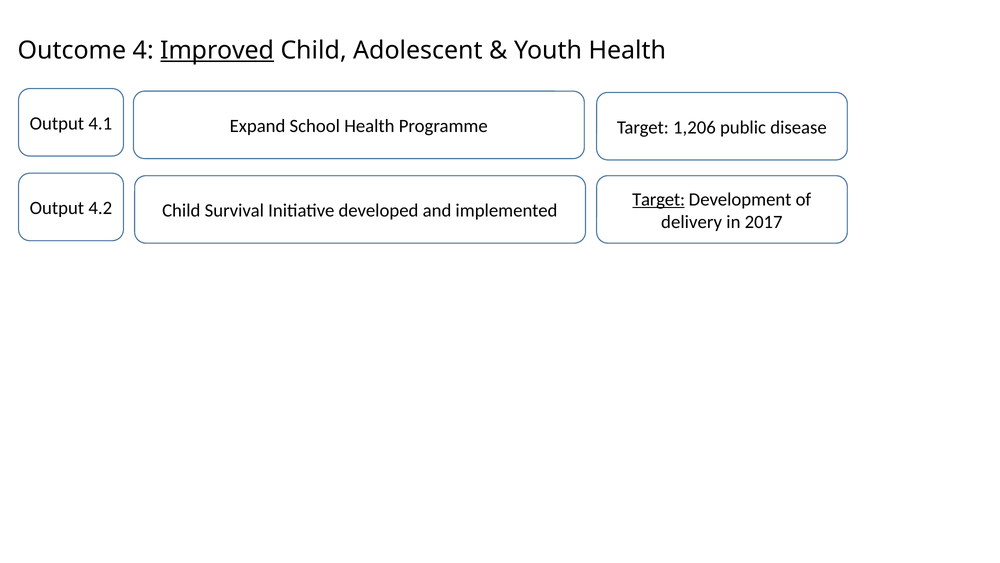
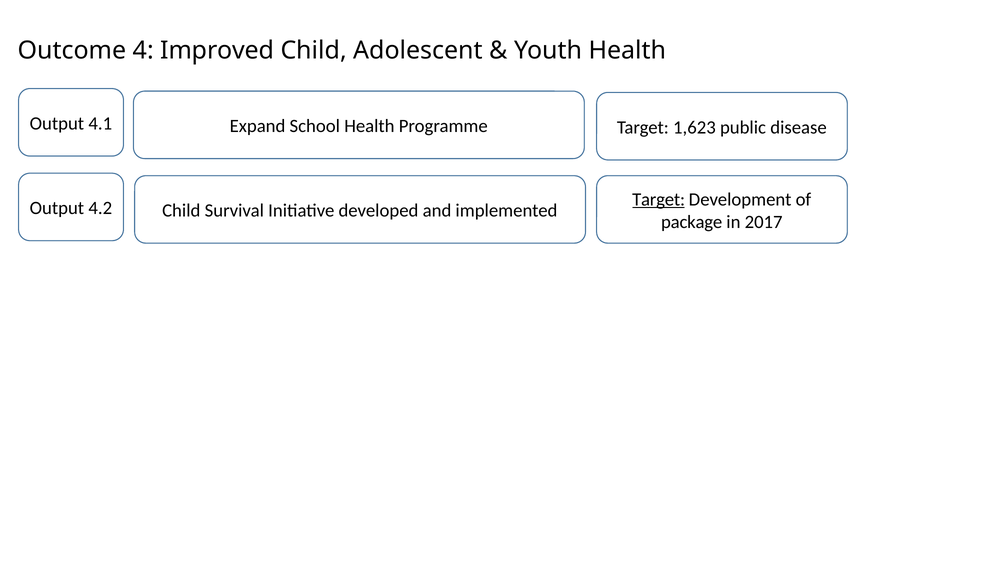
Improved underline: present -> none
1,206: 1,206 -> 1,623
delivery: delivery -> package
